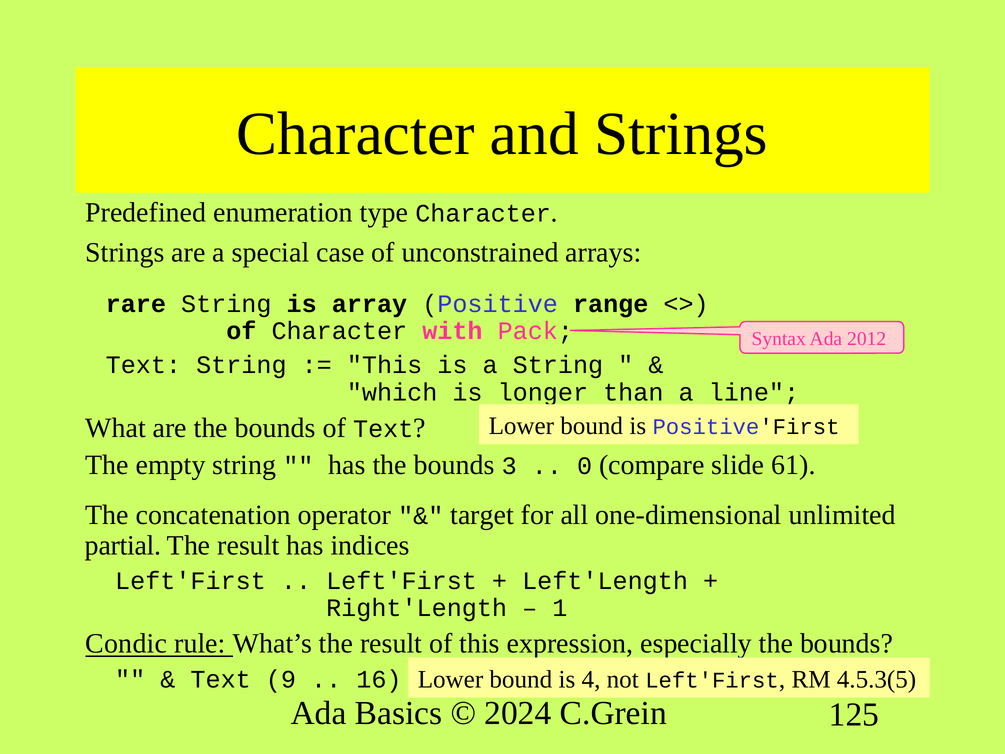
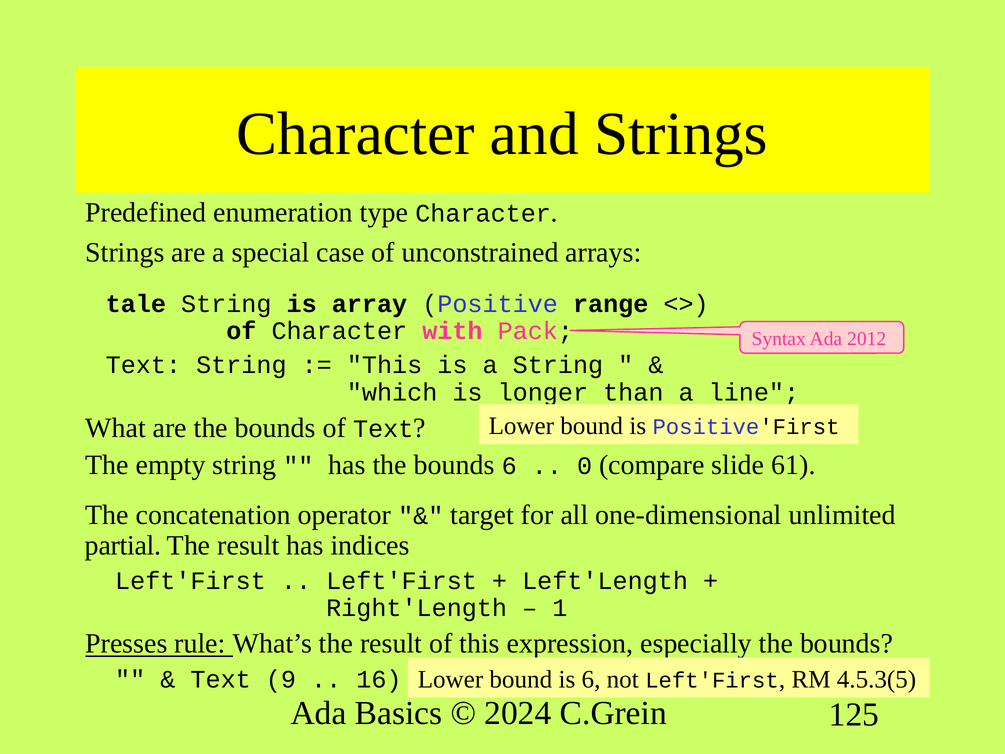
rare: rare -> tale
bounds 3: 3 -> 6
Condic: Condic -> Presses
is 4: 4 -> 6
